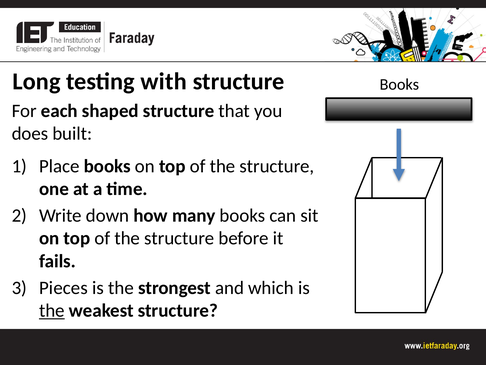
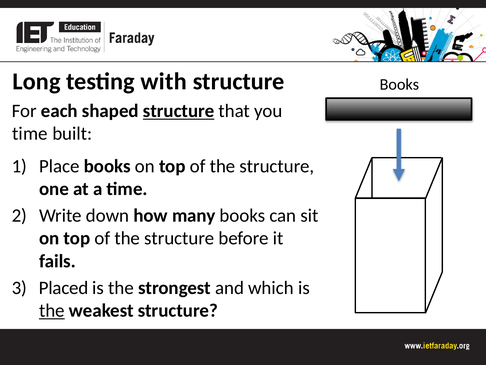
structure at (179, 111) underline: none -> present
does at (30, 134): does -> time
Pieces: Pieces -> Placed
